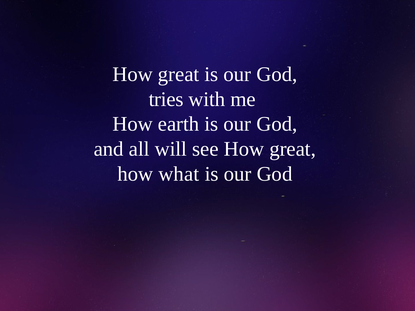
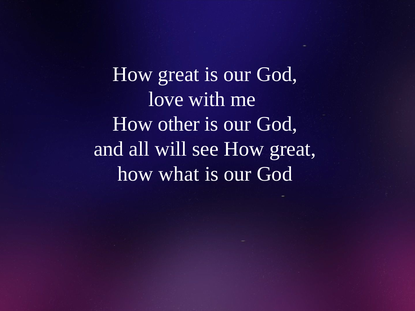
tries: tries -> love
earth: earth -> other
